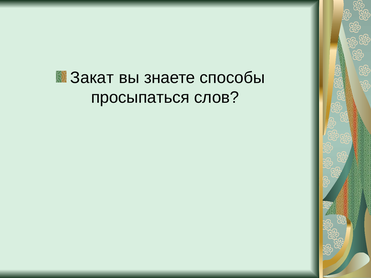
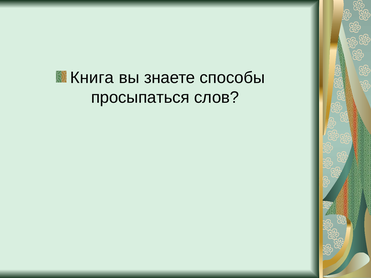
Закат: Закат -> Книга
